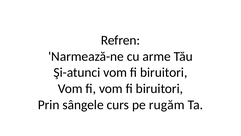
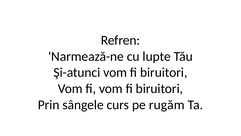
arme: arme -> lupte
